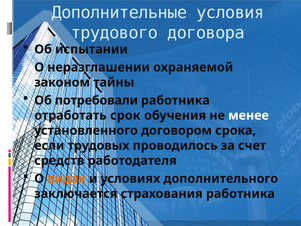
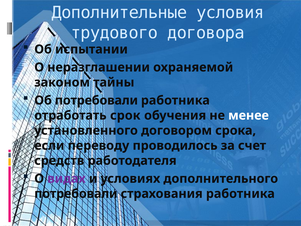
трудовых: трудовых -> переводу
видах colour: orange -> purple
заключается at (76, 194): заключается -> потребовали
